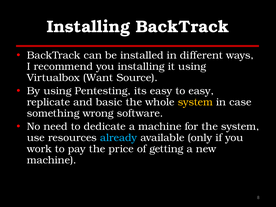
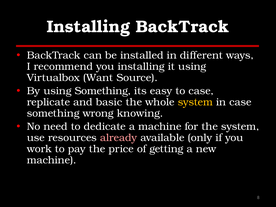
using Pentesting: Pentesting -> Something
to easy: easy -> case
software: software -> knowing
already colour: light blue -> pink
